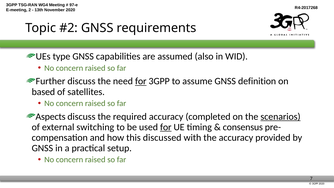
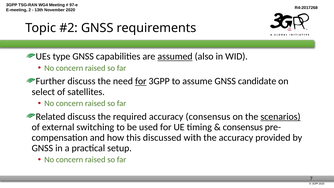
assumed underline: none -> present
definition: definition -> candidate
based: based -> select
Aspects: Aspects -> Related
accuracy completed: completed -> consensus
for at (166, 127) underline: present -> none
